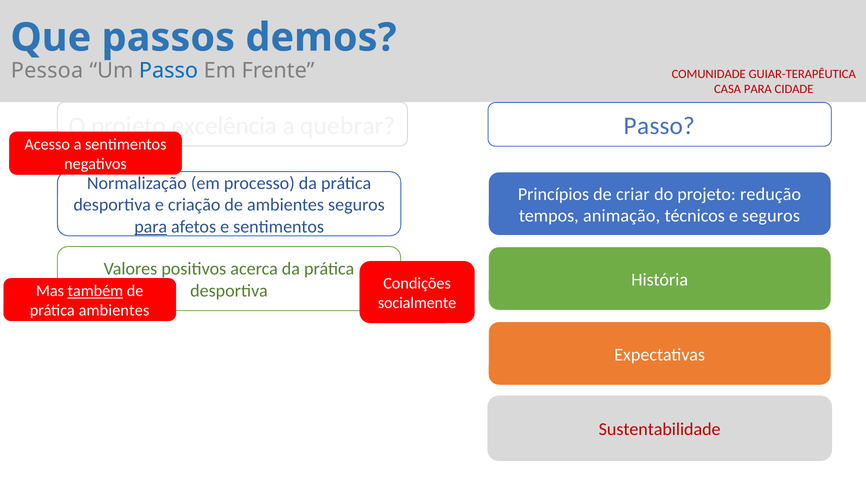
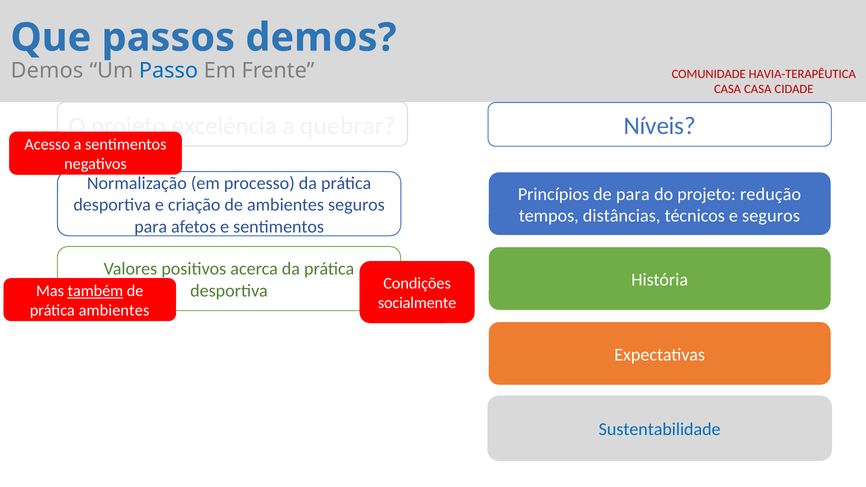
Pessoa at (47, 71): Pessoa -> Demos
GUIAR-TERAPÊUTICA: GUIAR-TERAPÊUTICA -> HAVIA-TERAPÊUTICA
CASA PARA: PARA -> CASA
Passo at (660, 126): Passo -> Níveis
de criar: criar -> para
animação: animação -> distâncias
para at (151, 227) underline: present -> none
Sustentabilidade colour: red -> blue
